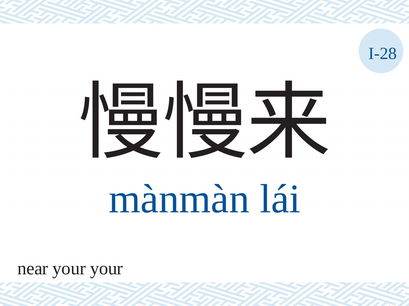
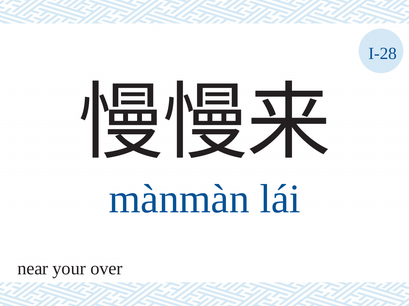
your your: your -> over
